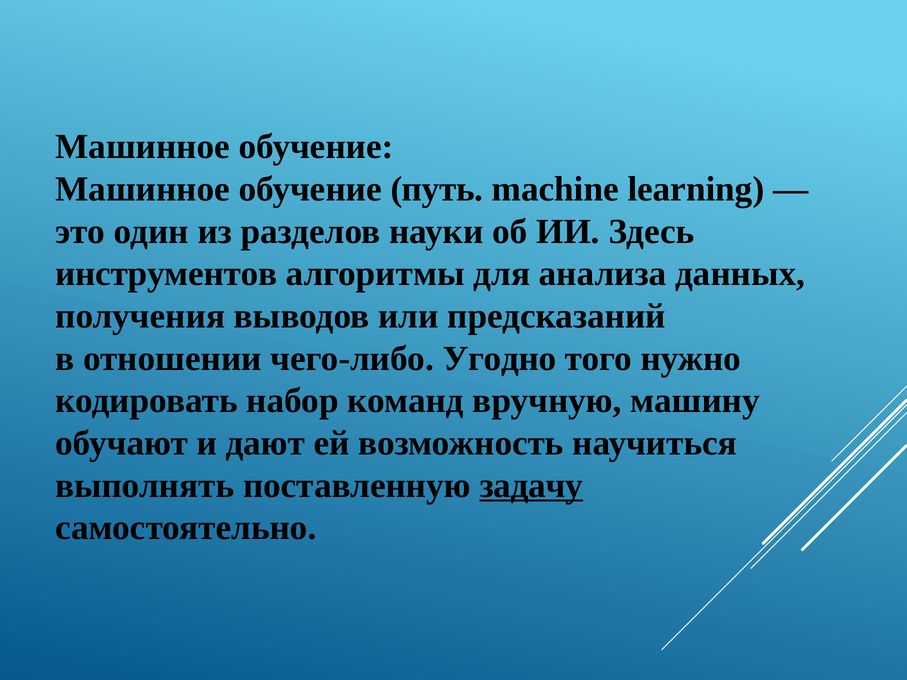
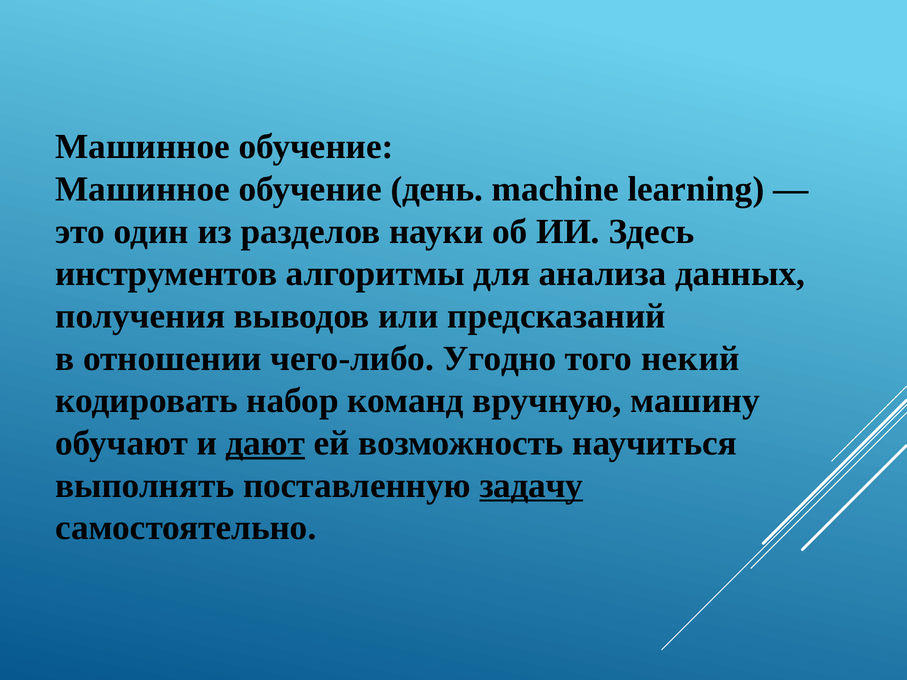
путь: путь -> день
нужно: нужно -> некий
дают underline: none -> present
